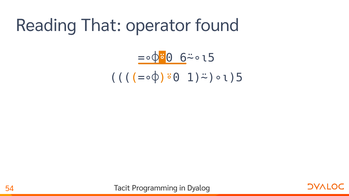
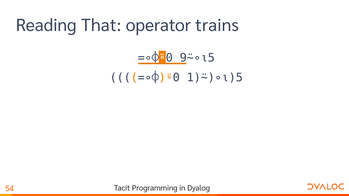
found: found -> trains
6⍨∘⍳5: 6⍨∘⍳5 -> 9⍨∘⍳5
